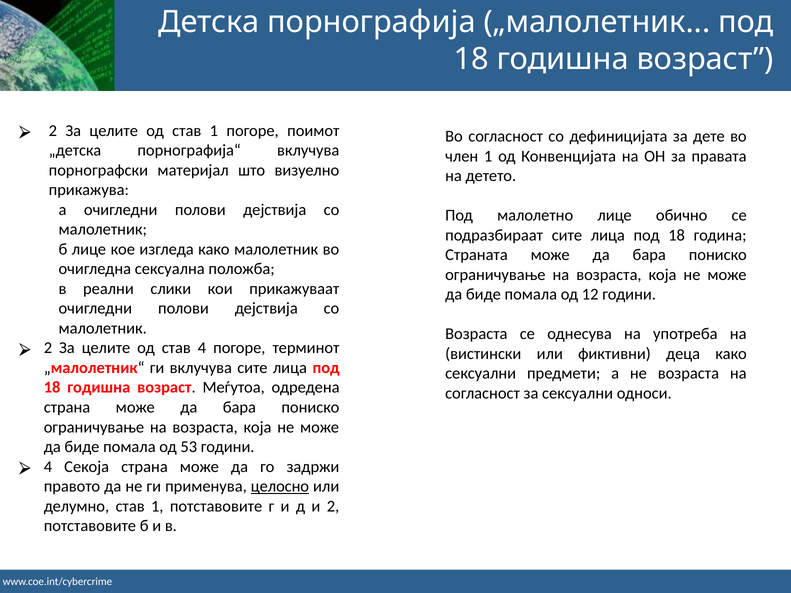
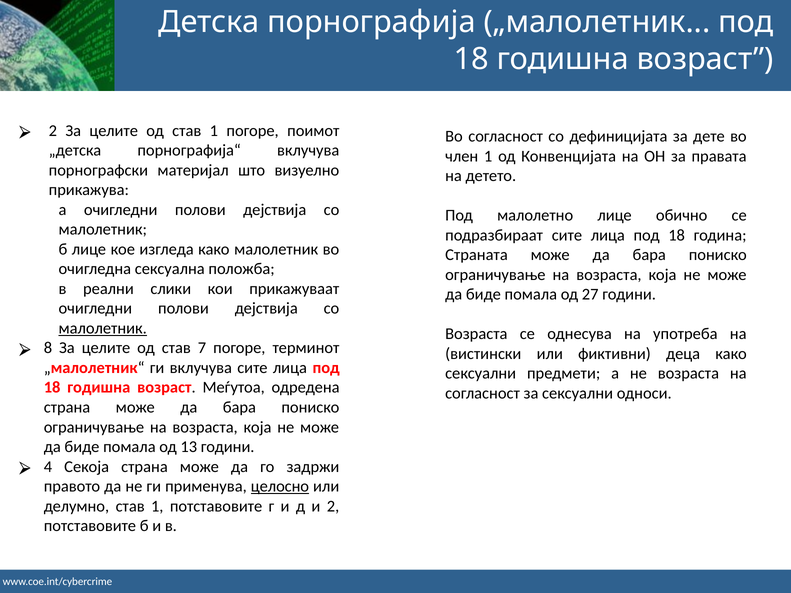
12: 12 -> 27
малолетник at (103, 328) underline: none -> present
2 at (48, 348): 2 -> 8
став 4: 4 -> 7
53: 53 -> 13
